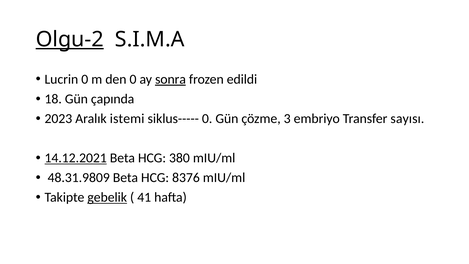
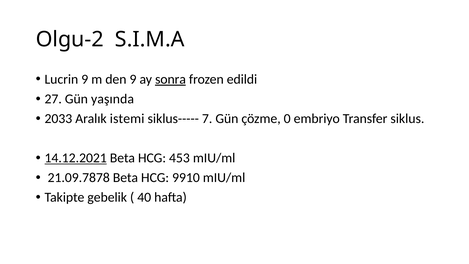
Olgu-2 underline: present -> none
Lucrin 0: 0 -> 9
den 0: 0 -> 9
18: 18 -> 27
çapında: çapında -> yaşında
2023: 2023 -> 2033
siklus----- 0: 0 -> 7
3: 3 -> 0
sayısı: sayısı -> siklus
380: 380 -> 453
48.31.9809: 48.31.9809 -> 21.09.7878
8376: 8376 -> 9910
gebelik underline: present -> none
41: 41 -> 40
